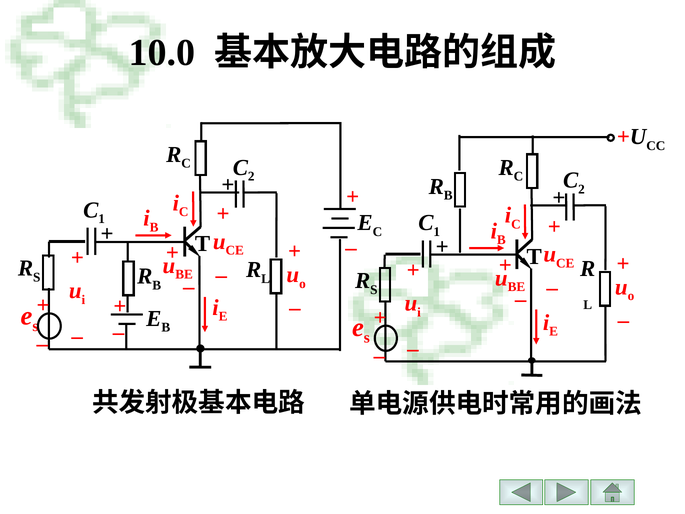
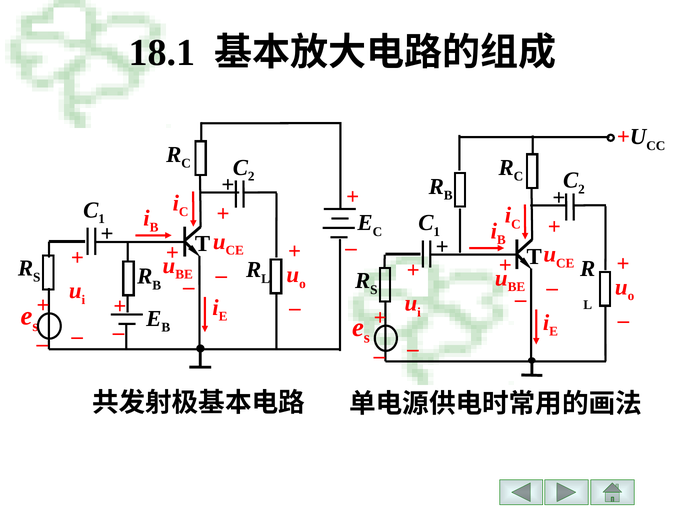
10.0: 10.0 -> 18.1
